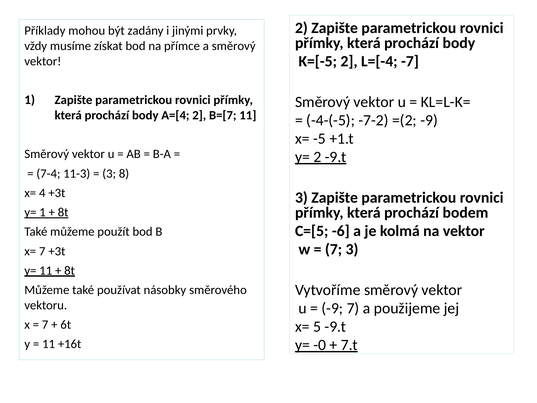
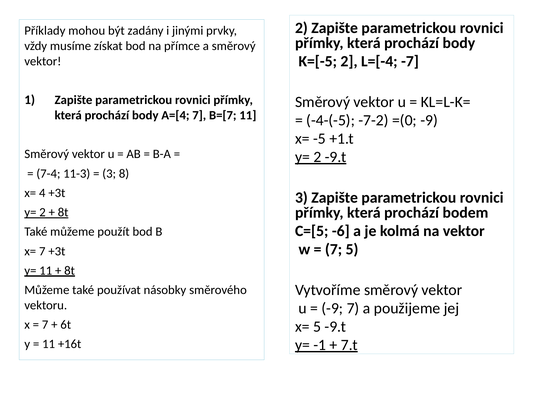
A=[4 2: 2 -> 7
=(2: =(2 -> =(0
1 at (43, 212): 1 -> 2
7 3: 3 -> 5
-0: -0 -> -1
